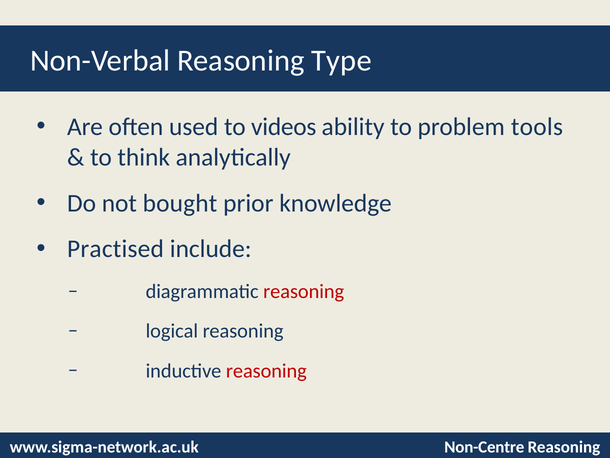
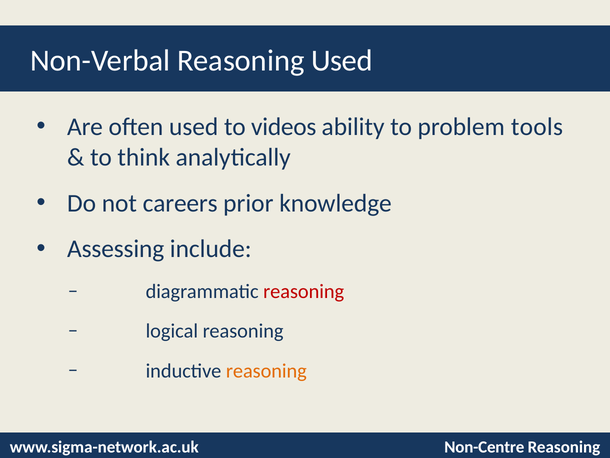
Reasoning Type: Type -> Used
bought: bought -> careers
Practised: Practised -> Assessing
reasoning at (266, 370) colour: red -> orange
